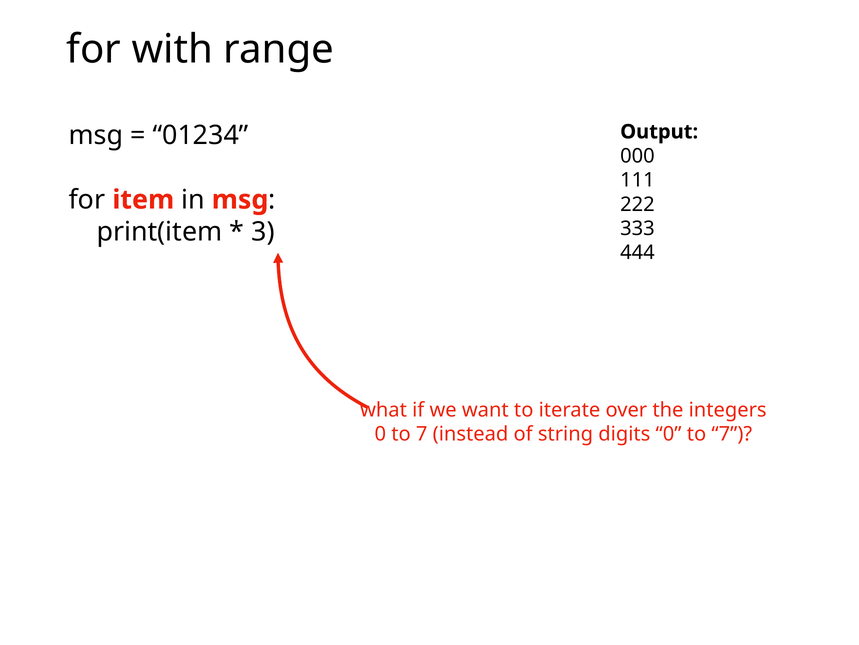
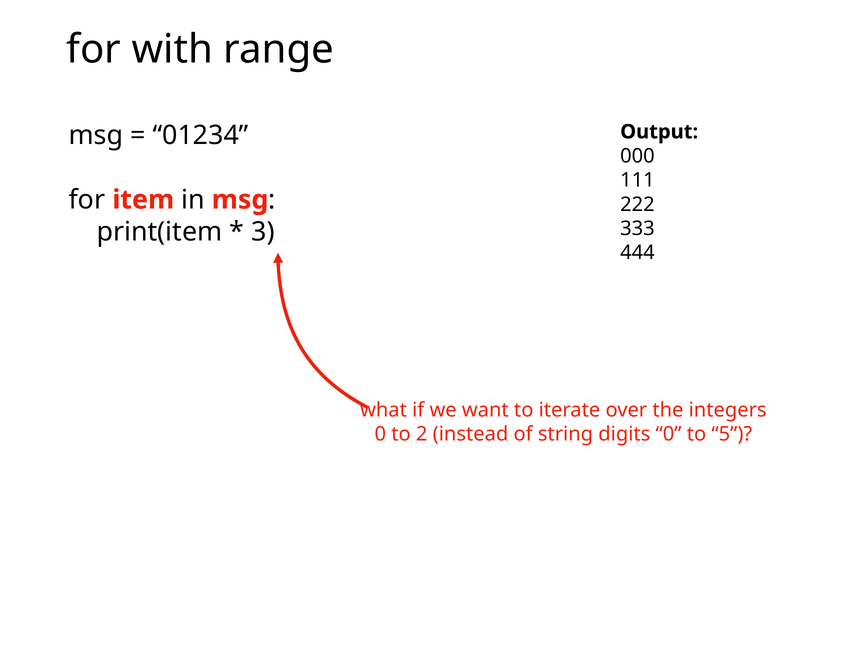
7 at (422, 434): 7 -> 2
digits 0 to 7: 7 -> 5
